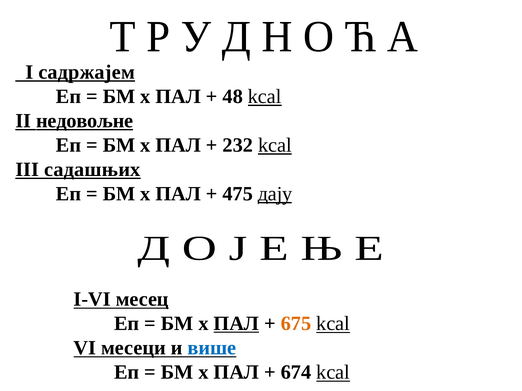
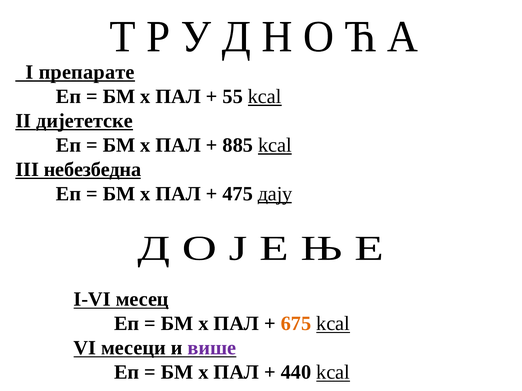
садржајем: садржајем -> препарате
48: 48 -> 55
недовољне: недовољне -> дијететске
232: 232 -> 885
садашњих: садашњих -> небезбедна
ПАЛ at (236, 324) underline: present -> none
више colour: blue -> purple
674: 674 -> 440
